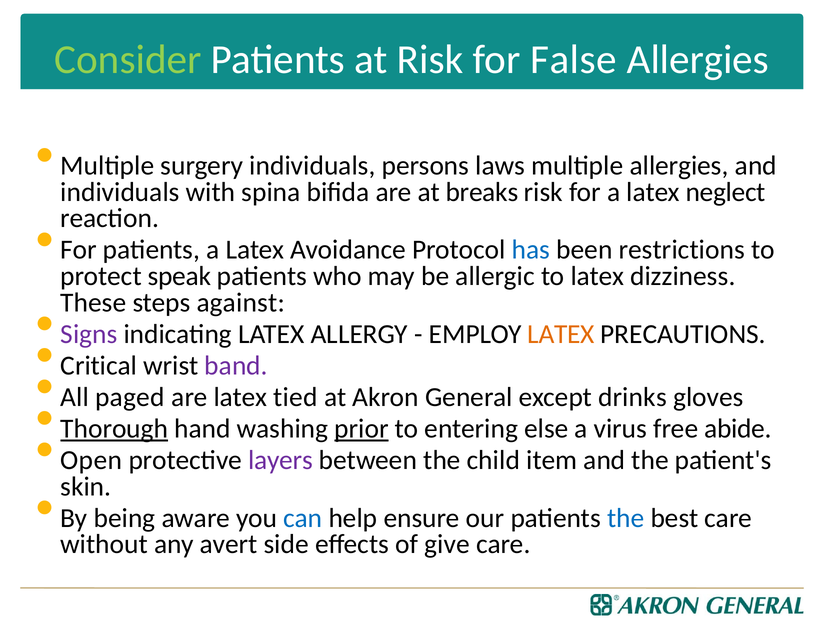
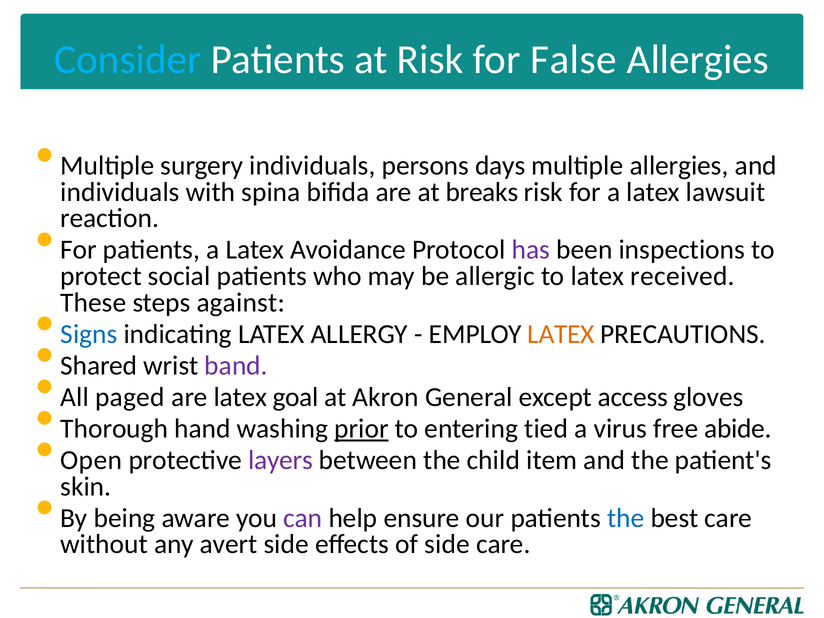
Consider colour: light green -> light blue
laws: laws -> days
neglect: neglect -> lawsuit
has colour: blue -> purple
restrictions: restrictions -> inspections
speak: speak -> social
dizziness: dizziness -> received
Signs colour: purple -> blue
Critical: Critical -> Shared
tied: tied -> goal
drinks: drinks -> access
Thorough underline: present -> none
else: else -> tied
can colour: blue -> purple
of give: give -> side
